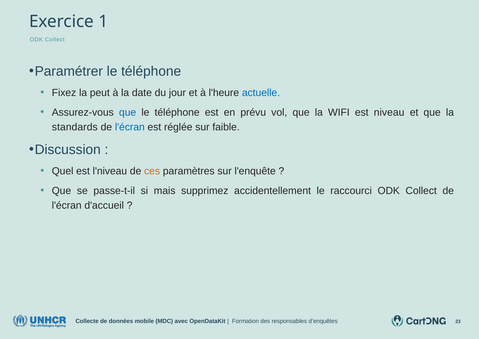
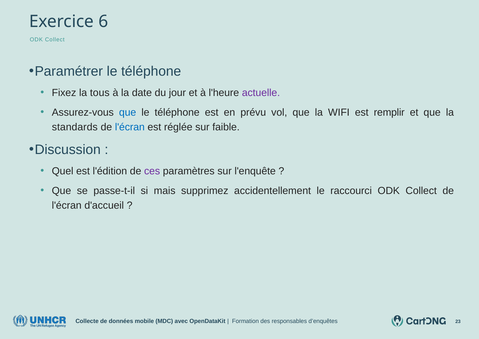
1: 1 -> 6
peut: peut -> tous
actuelle colour: blue -> purple
niveau: niveau -> remplir
l'niveau: l'niveau -> l'édition
ces colour: orange -> purple
